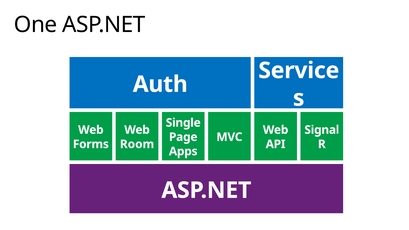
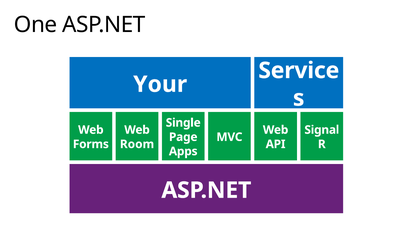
Auth: Auth -> Your
